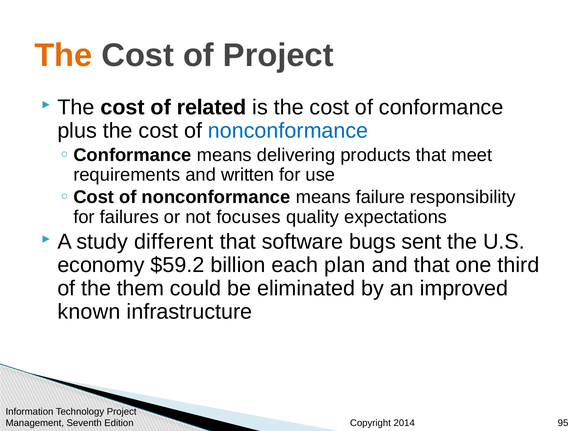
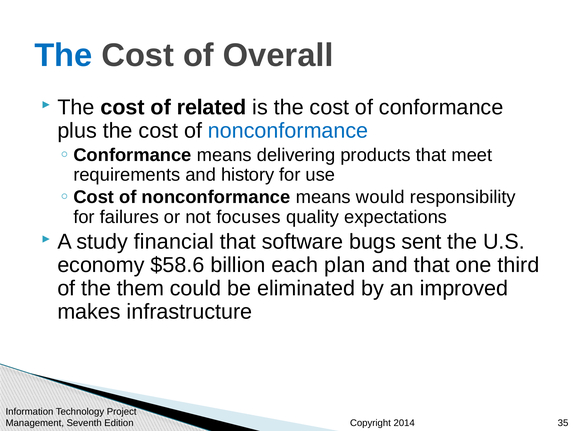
The at (63, 55) colour: orange -> blue
of Project: Project -> Overall
written: written -> history
failure: failure -> would
different: different -> financial
$59.2: $59.2 -> $58.6
known: known -> makes
95: 95 -> 35
